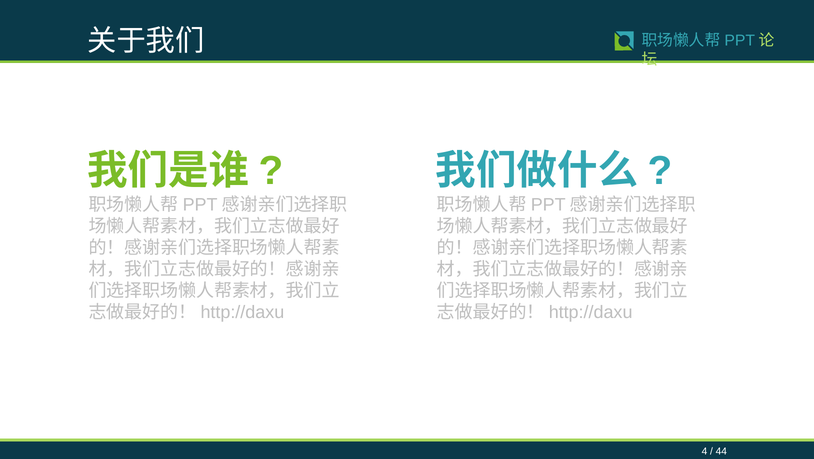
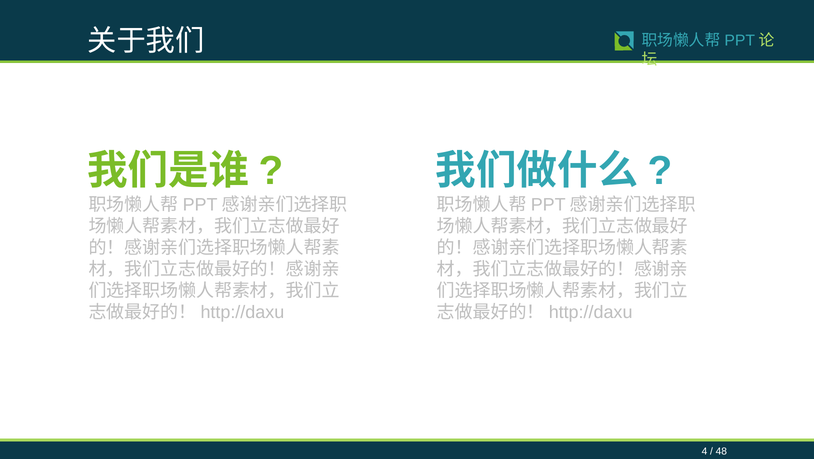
44: 44 -> 48
